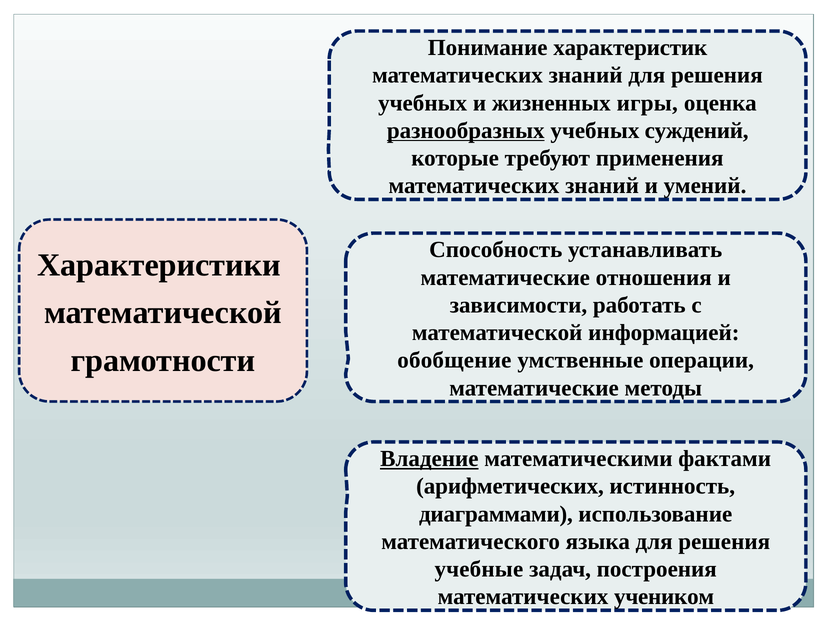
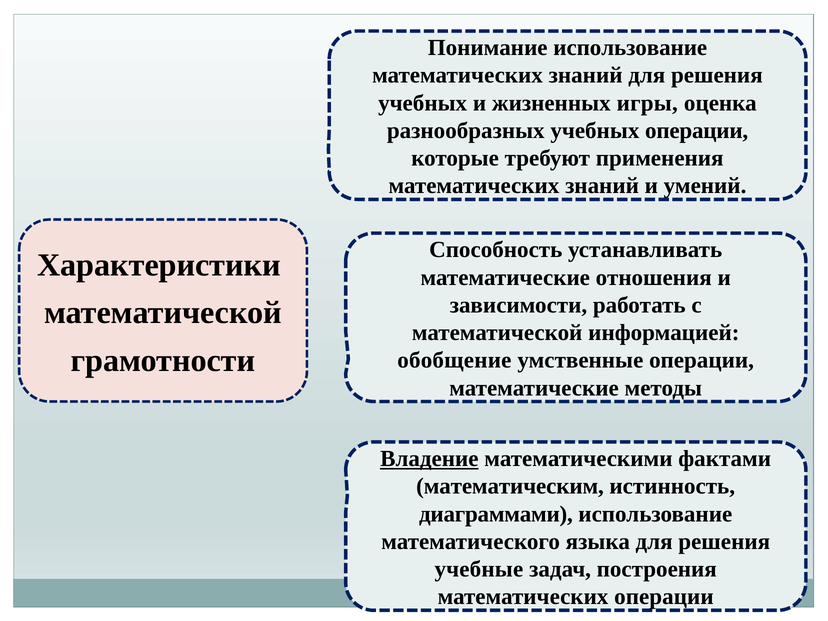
Понимание характеристик: характеристик -> использование
разнообразных underline: present -> none
учебных суждений: суждений -> операции
арифметических: арифметических -> математическим
математических учеником: учеником -> операции
